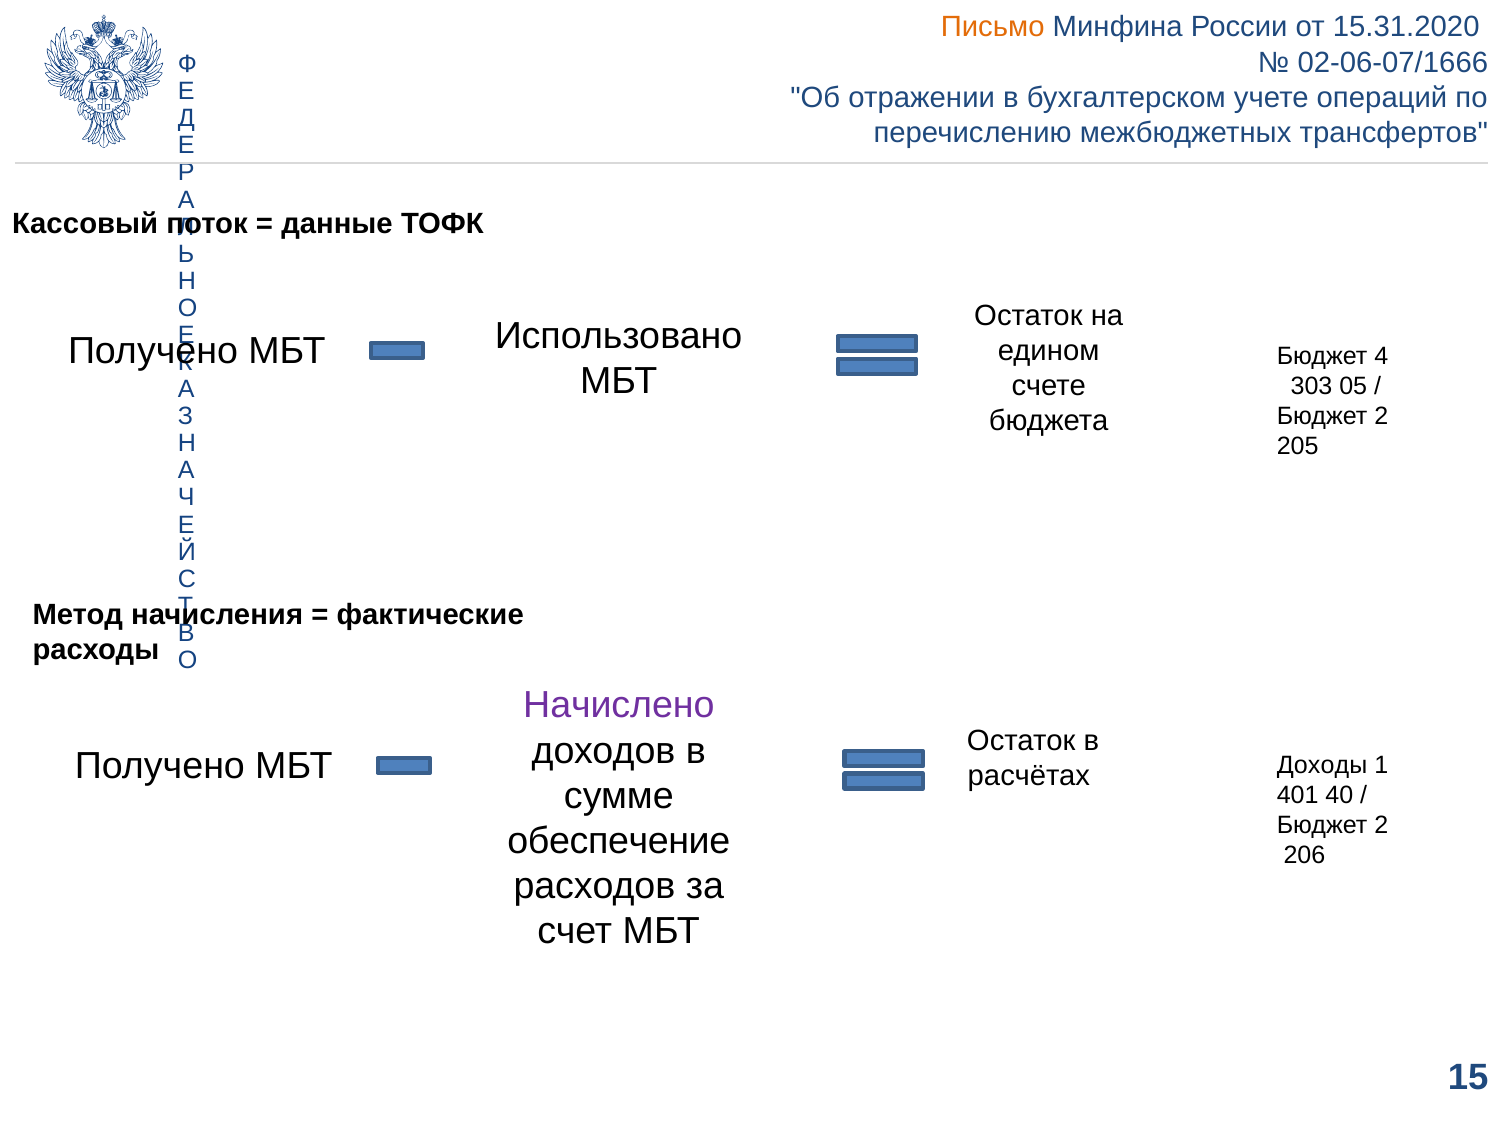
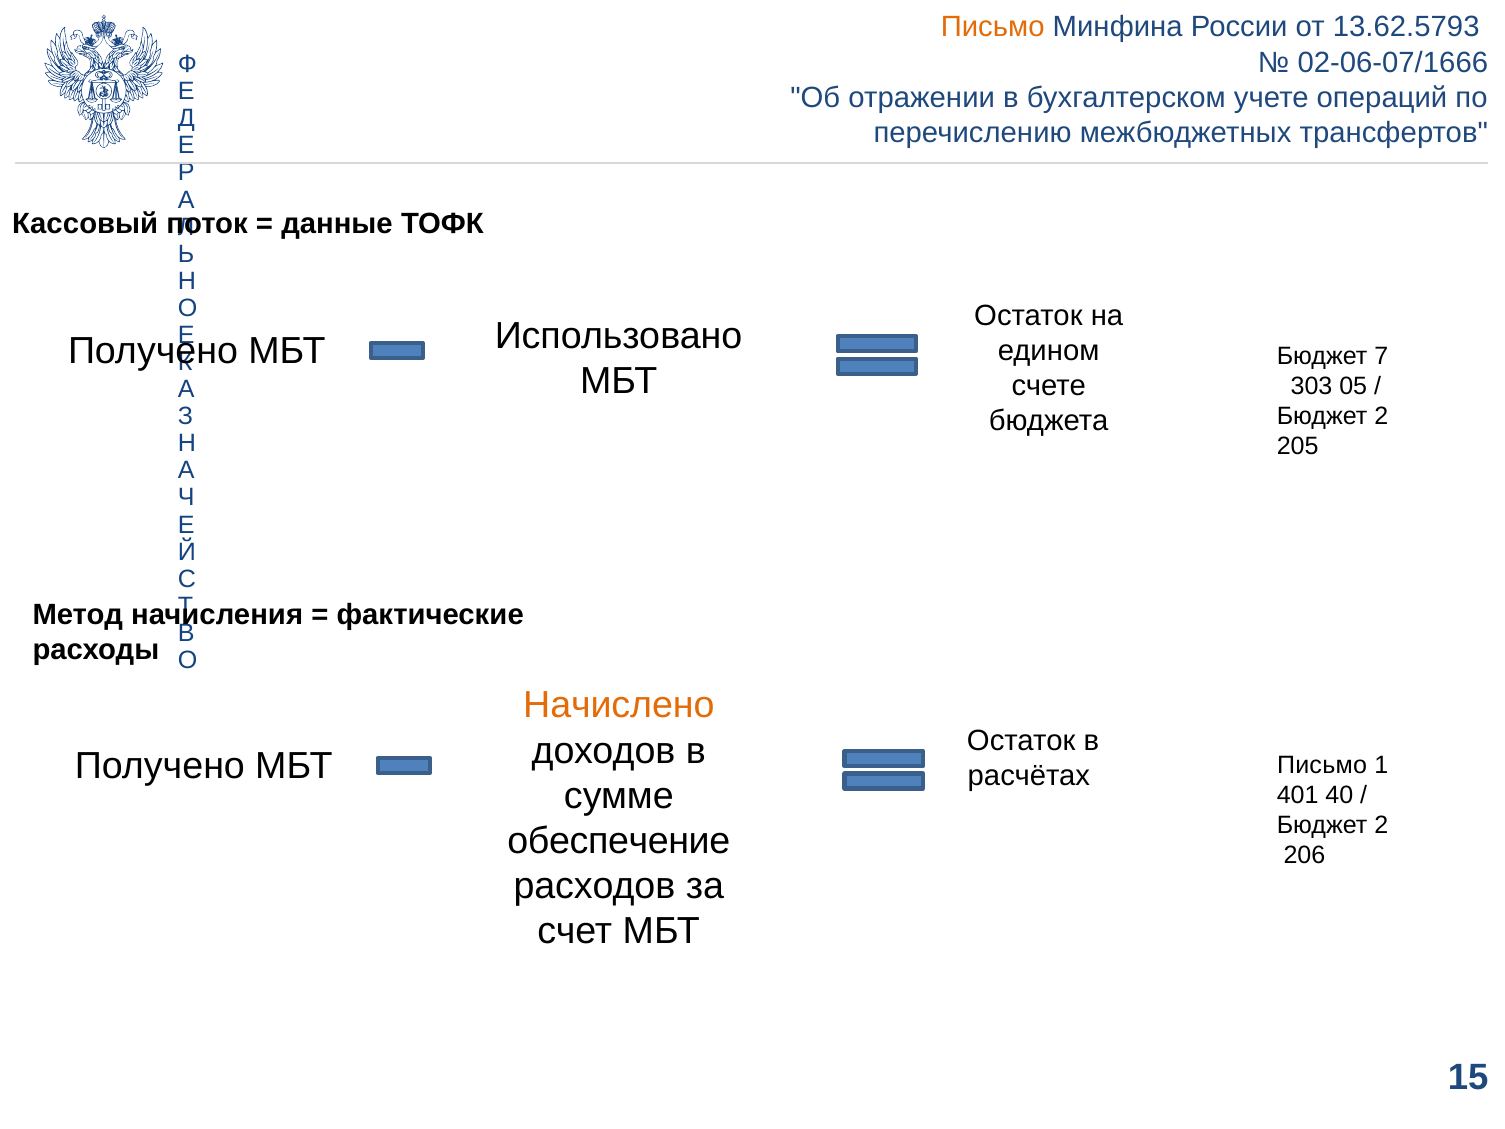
15.31.2020: 15.31.2020 -> 13.62.5793
4: 4 -> 7
Начислено colour: purple -> orange
Доходы at (1322, 765): Доходы -> Письмо
